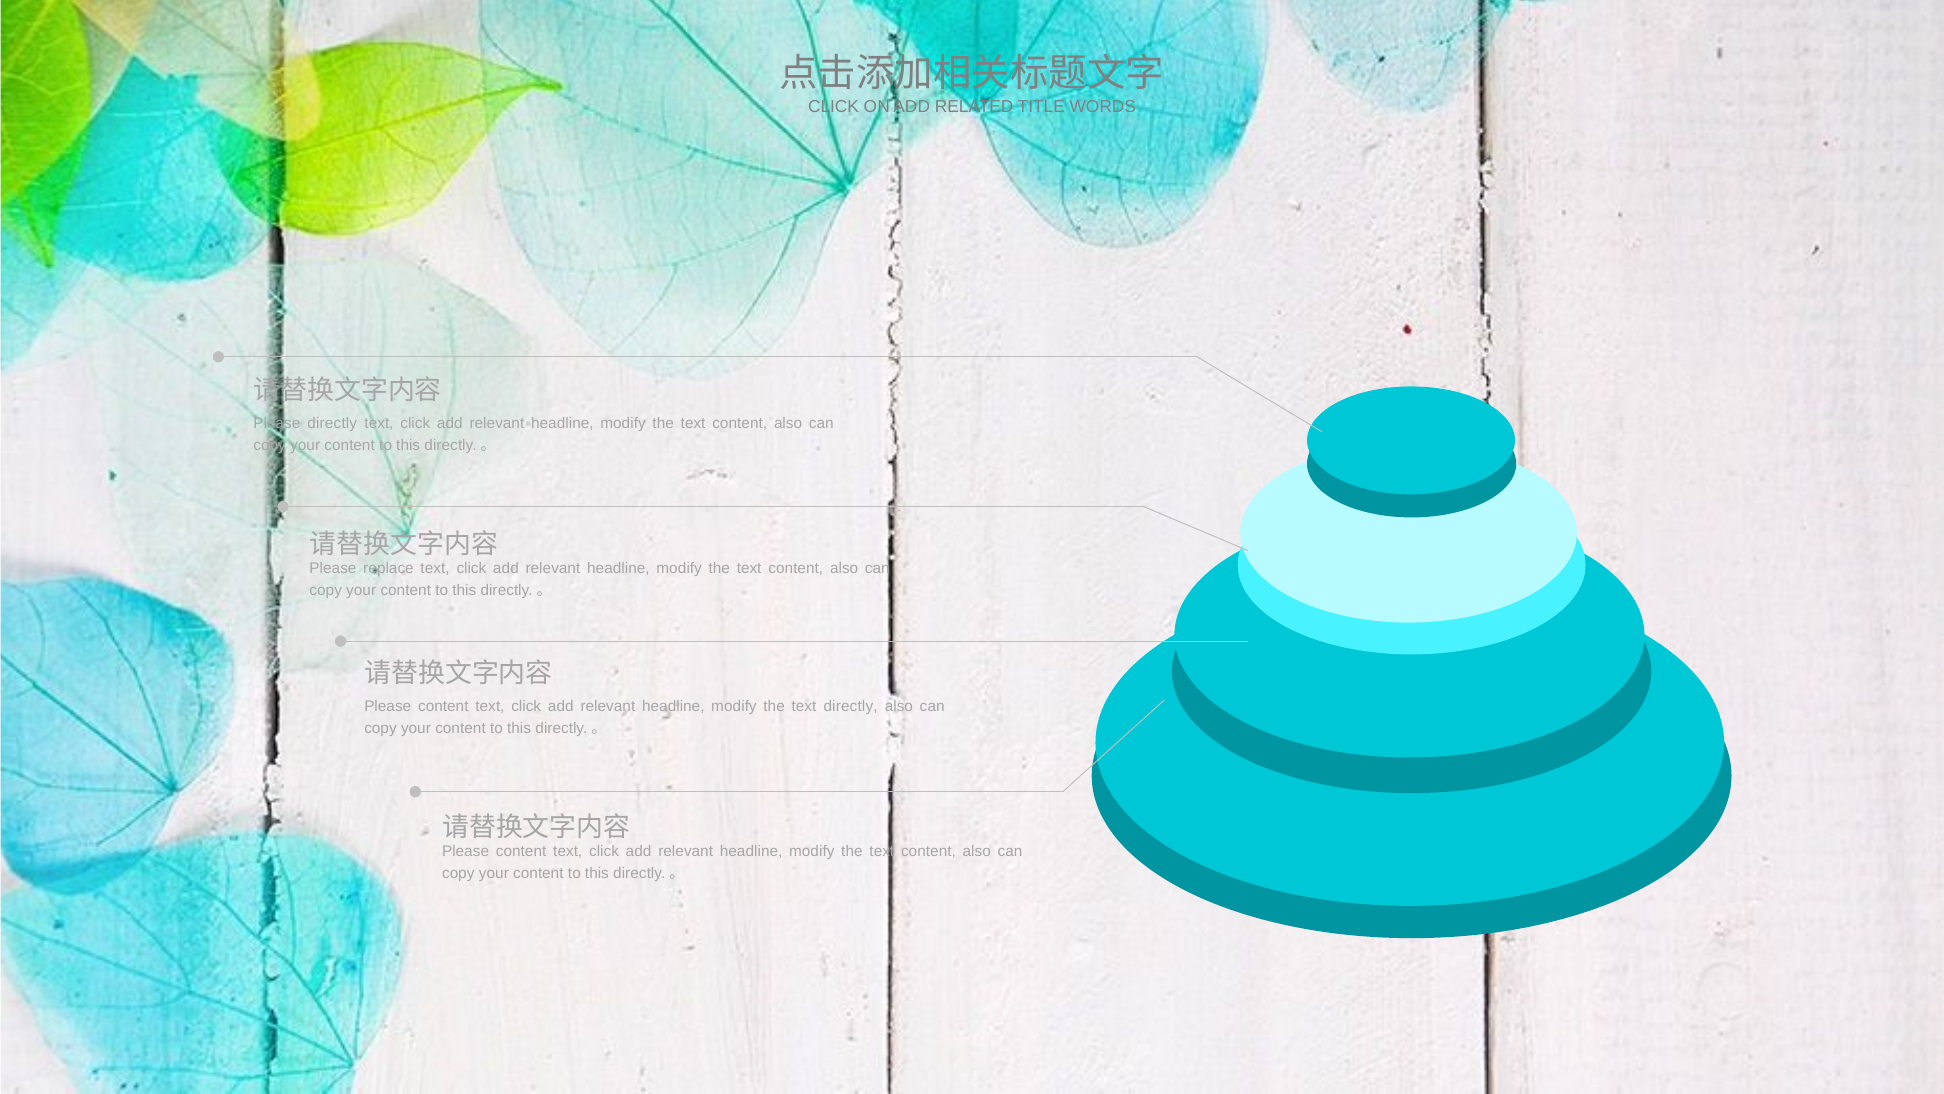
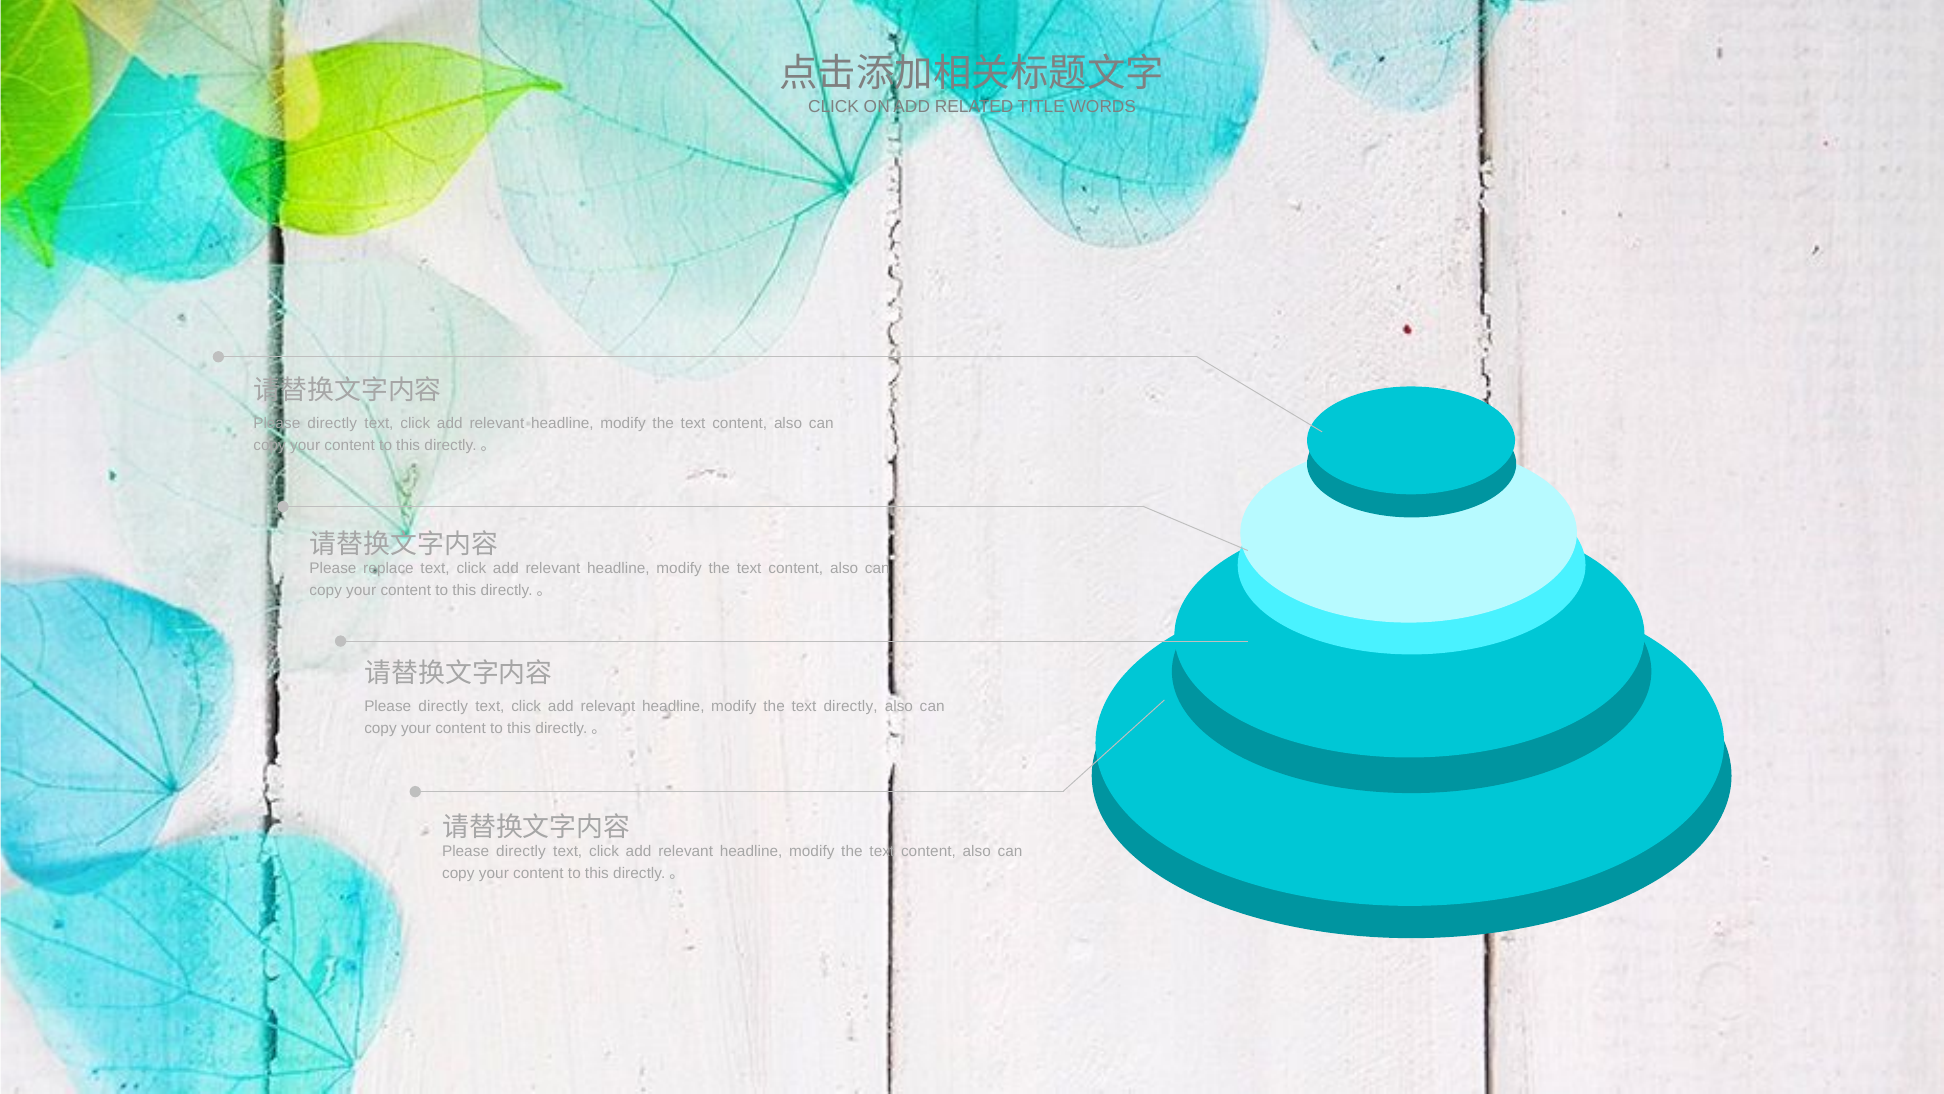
content at (443, 706): content -> directly
content at (521, 851): content -> directly
